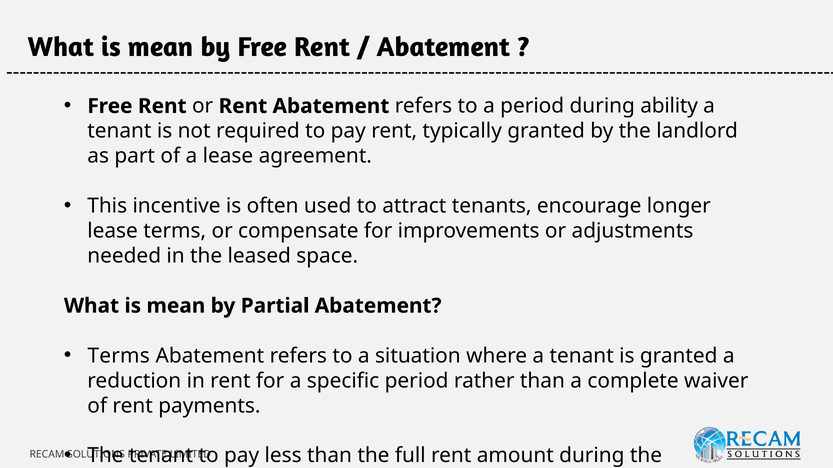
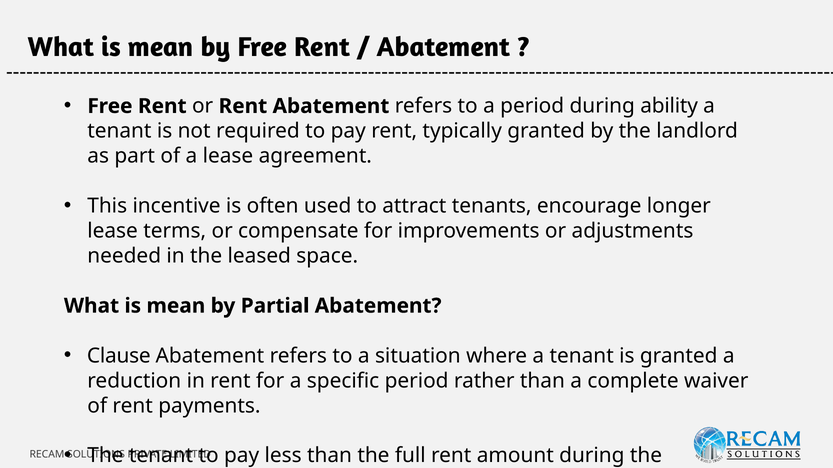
Terms at (119, 356): Terms -> Clause
